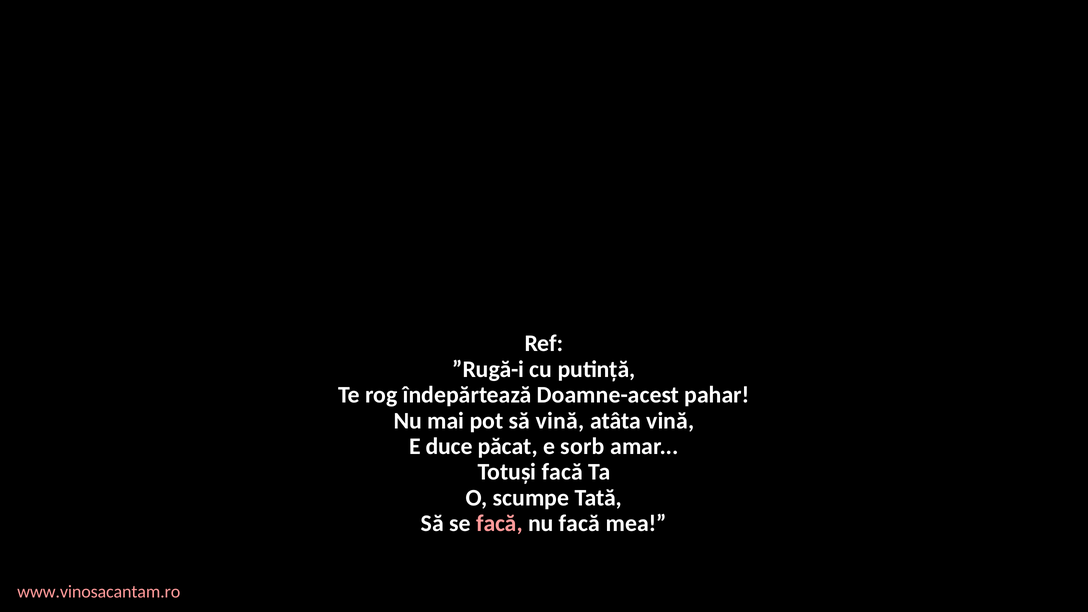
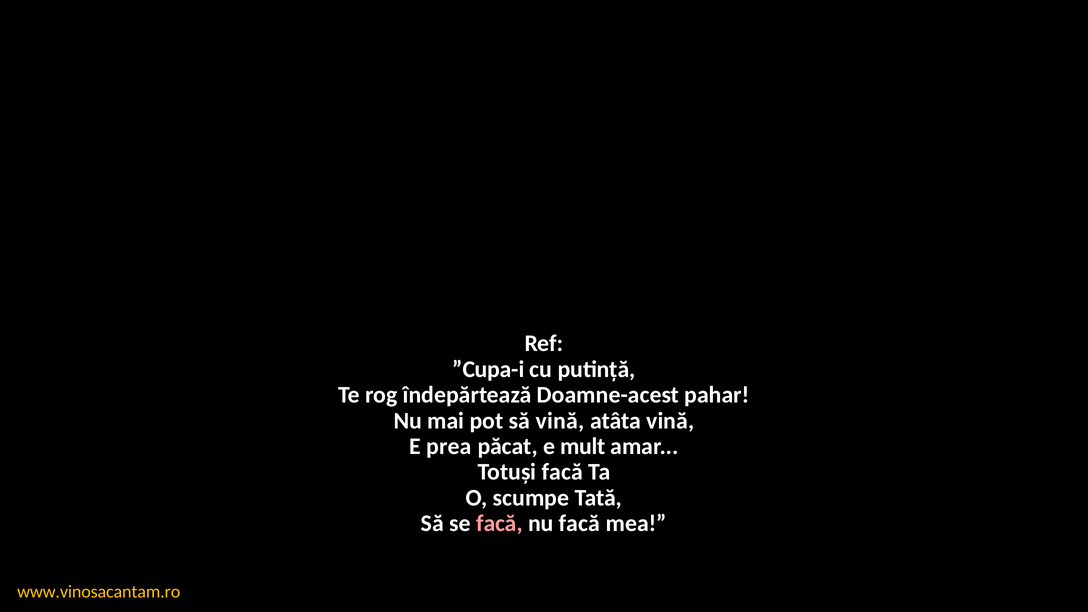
”Rugă-i: ”Rugă-i -> ”Cupa-i
duce: duce -> prea
sorb: sorb -> mult
www.vinosacantam.ro colour: pink -> yellow
